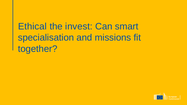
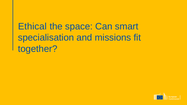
invest: invest -> space
